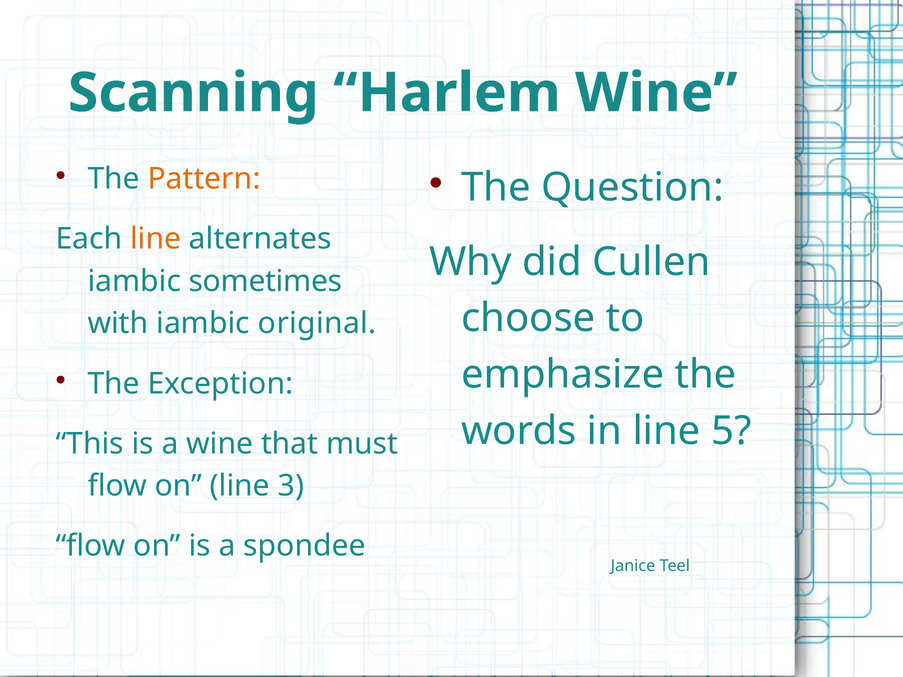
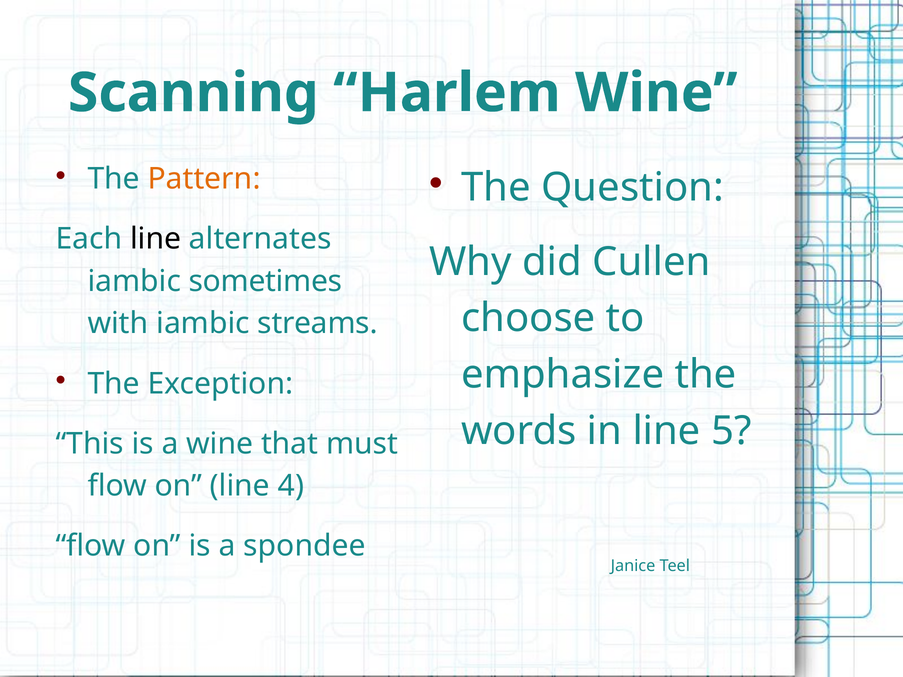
line at (156, 239) colour: orange -> black
original: original -> streams
3: 3 -> 4
